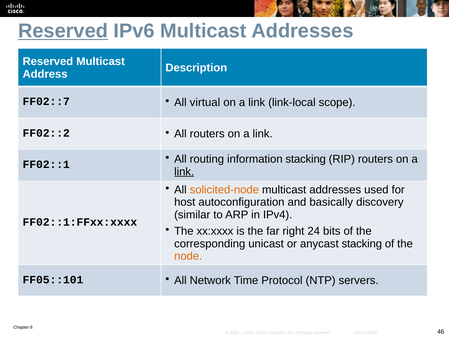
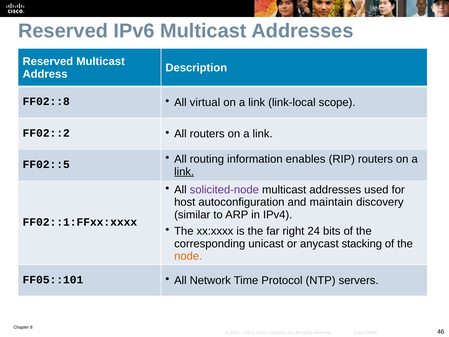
Reserved at (63, 31) underline: present -> none
FF02::7: FF02::7 -> FF02::8
information stacking: stacking -> enables
FF02::1: FF02::1 -> FF02::5
solicited-node colour: orange -> purple
basically: basically -> maintain
